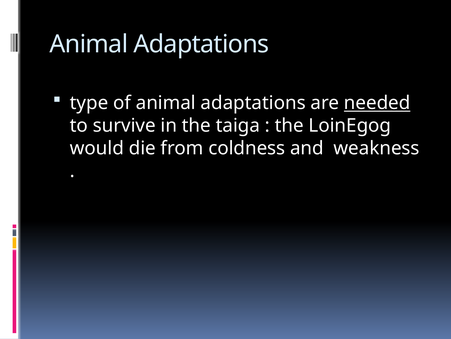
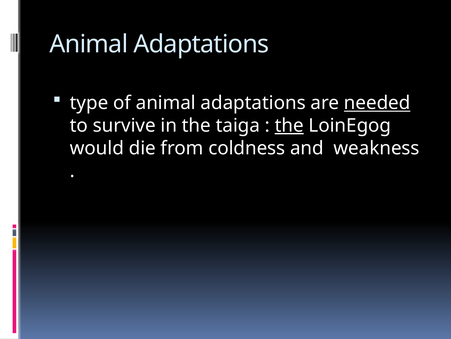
the at (289, 125) underline: none -> present
